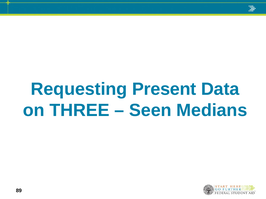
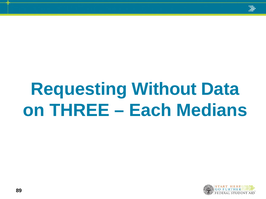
Present: Present -> Without
Seen: Seen -> Each
